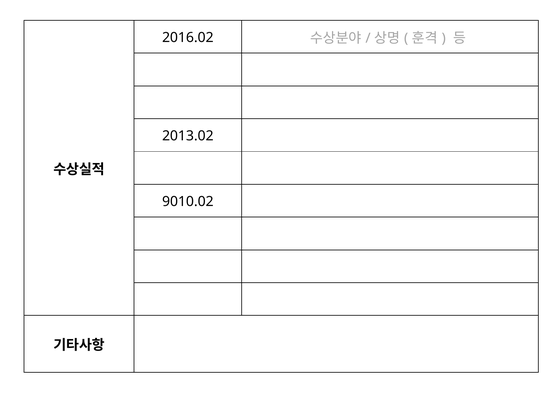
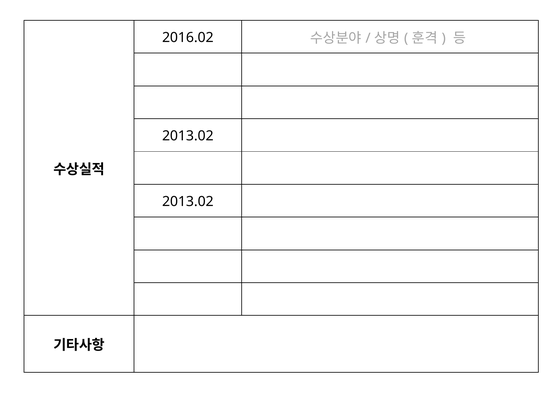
9010.02 at (188, 201): 9010.02 -> 2013.02
